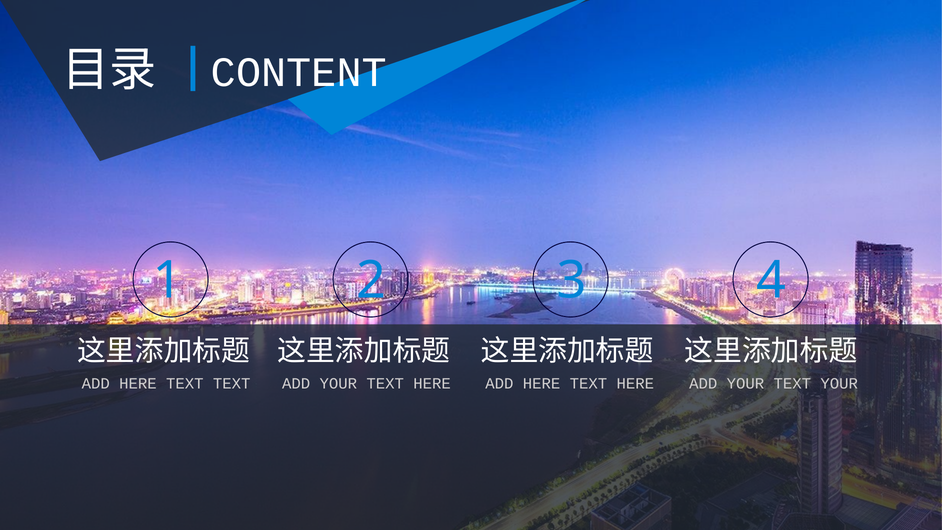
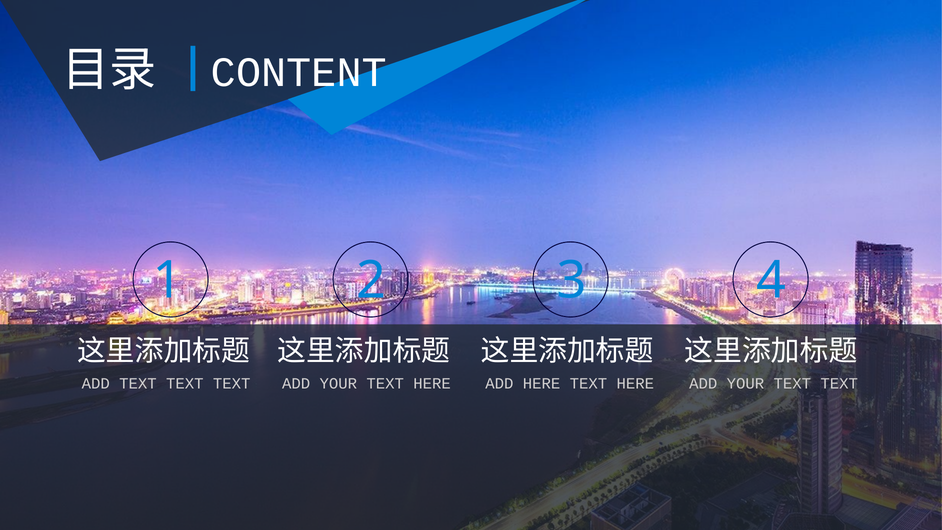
HERE at (138, 384): HERE -> TEXT
YOUR TEXT YOUR: YOUR -> TEXT
